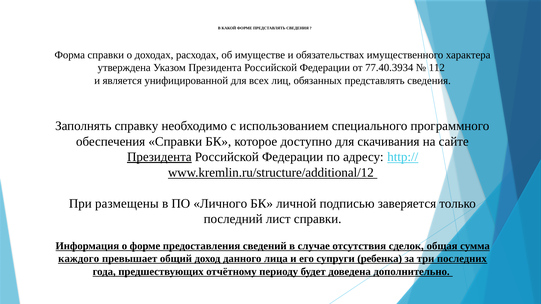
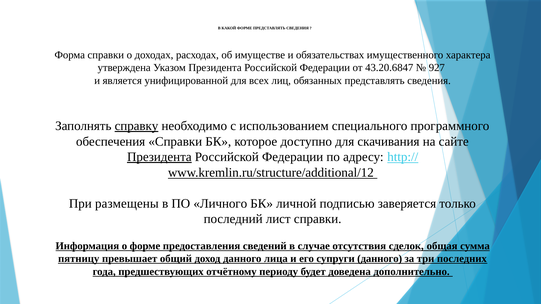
77.40.3934: 77.40.3934 -> 43.20.6847
112: 112 -> 927
справку underline: none -> present
каждого: каждого -> пятницу
супруги ребенка: ребенка -> данного
